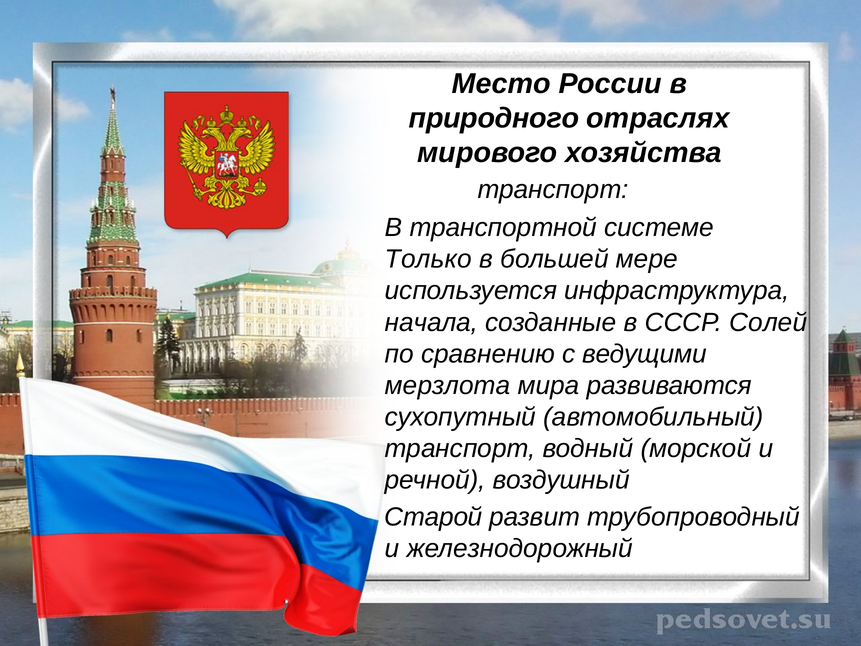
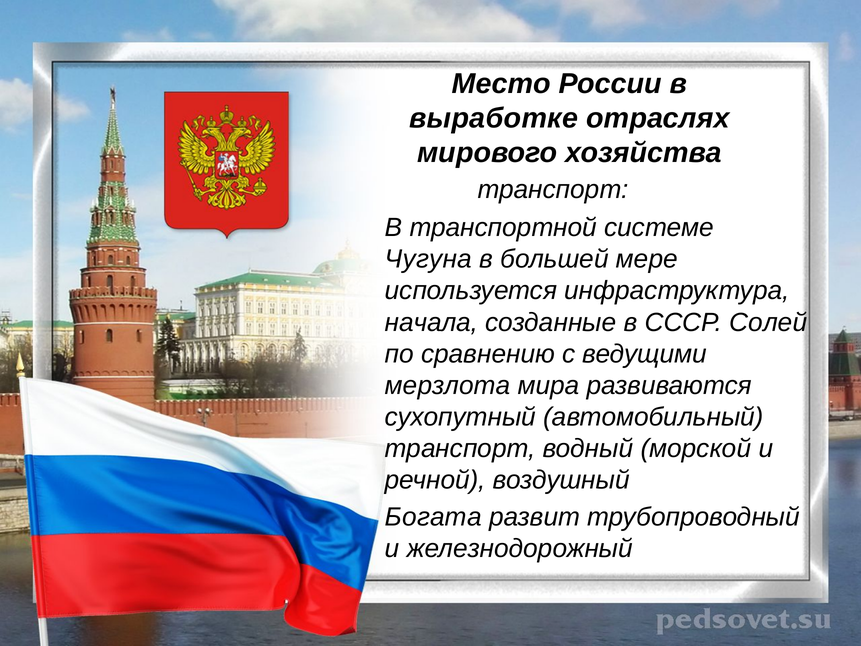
природного: природного -> выработке
Только: Только -> Чугуна
Старой: Старой -> Богата
